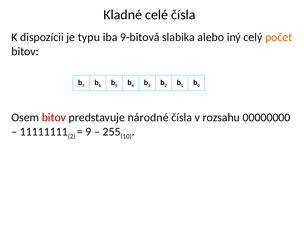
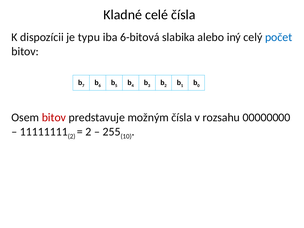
9-bitová: 9-bitová -> 6-bitová
počet colour: orange -> blue
národné: národné -> možným
9 at (88, 132): 9 -> 2
